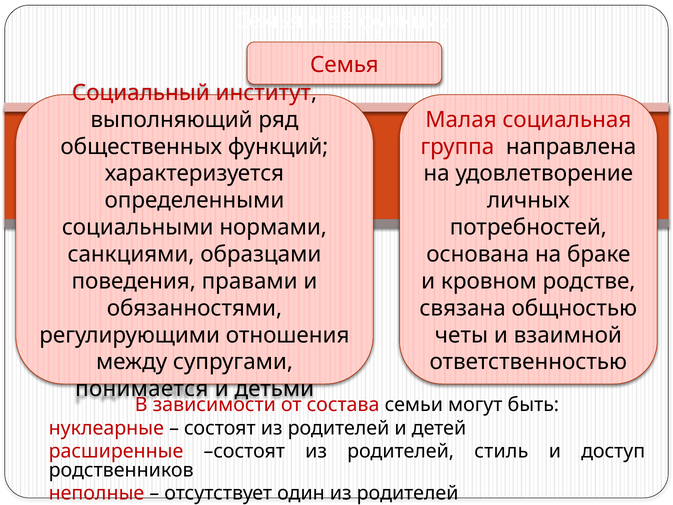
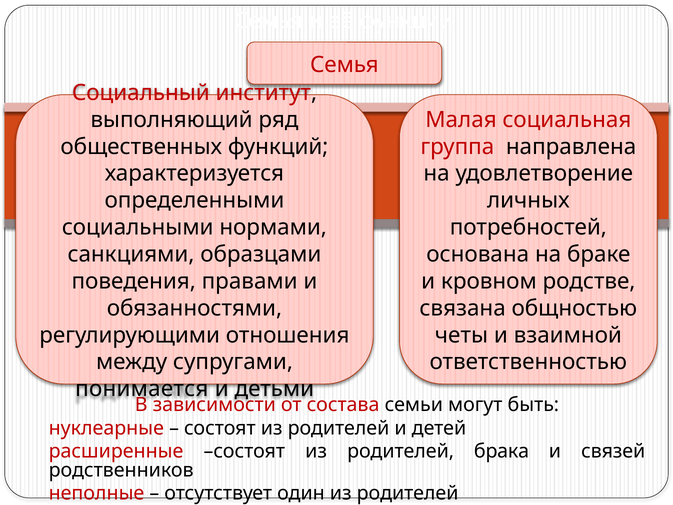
стиль: стиль -> брака
доступ: доступ -> связей
